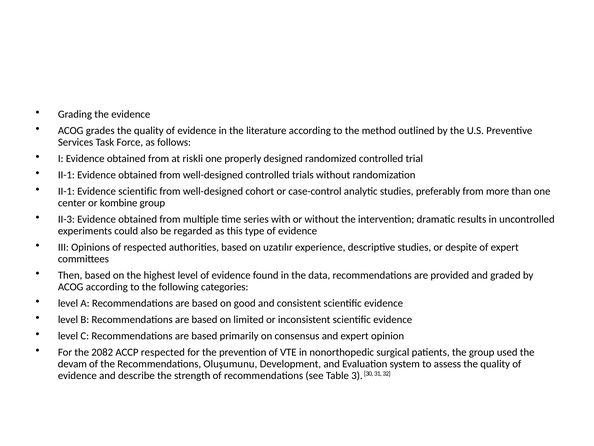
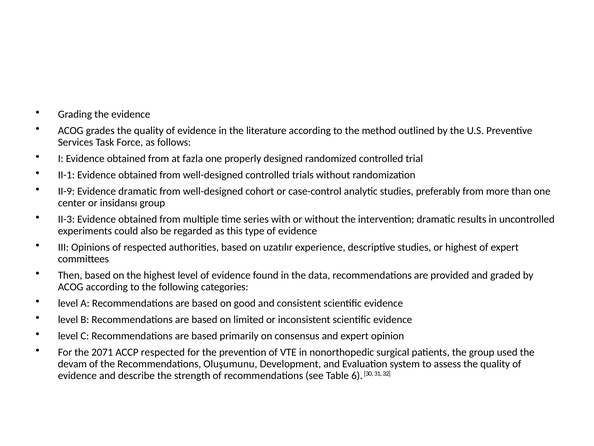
riskli: riskli -> fazla
II-1 at (66, 191): II-1 -> II-9
Evidence scientific: scientific -> dramatic
kombine: kombine -> insidansı
or despite: despite -> highest
2082: 2082 -> 2071
3: 3 -> 6
